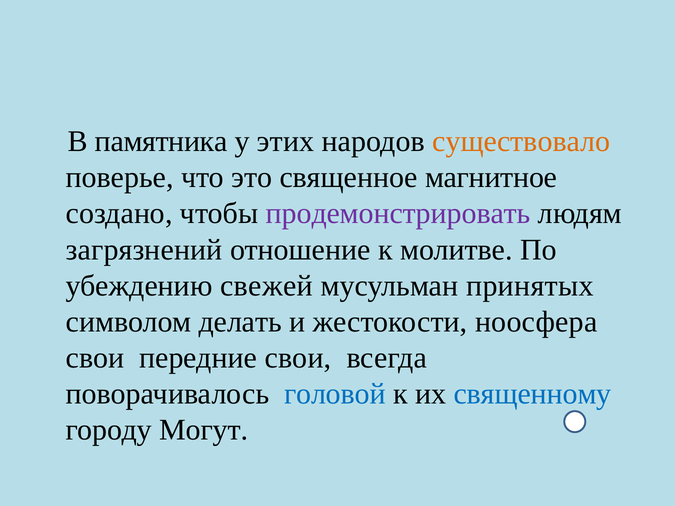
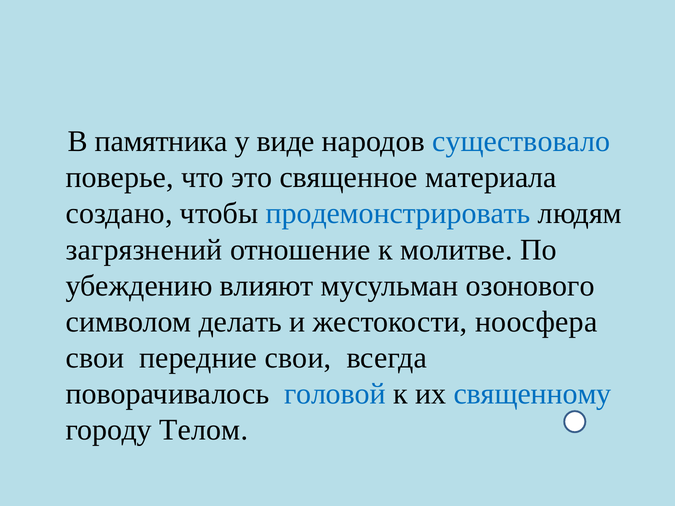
этих: этих -> виде
существовало colour: orange -> blue
магнитное: магнитное -> материала
продемонстрировать colour: purple -> blue
свежей: свежей -> влияют
принятых: принятых -> озонового
Могут: Могут -> Телом
